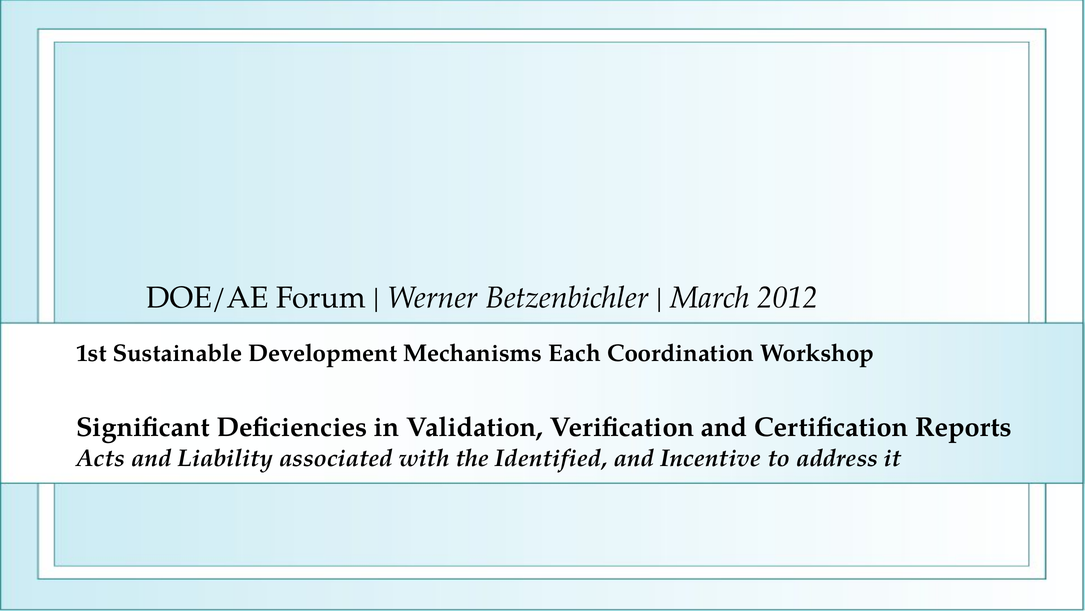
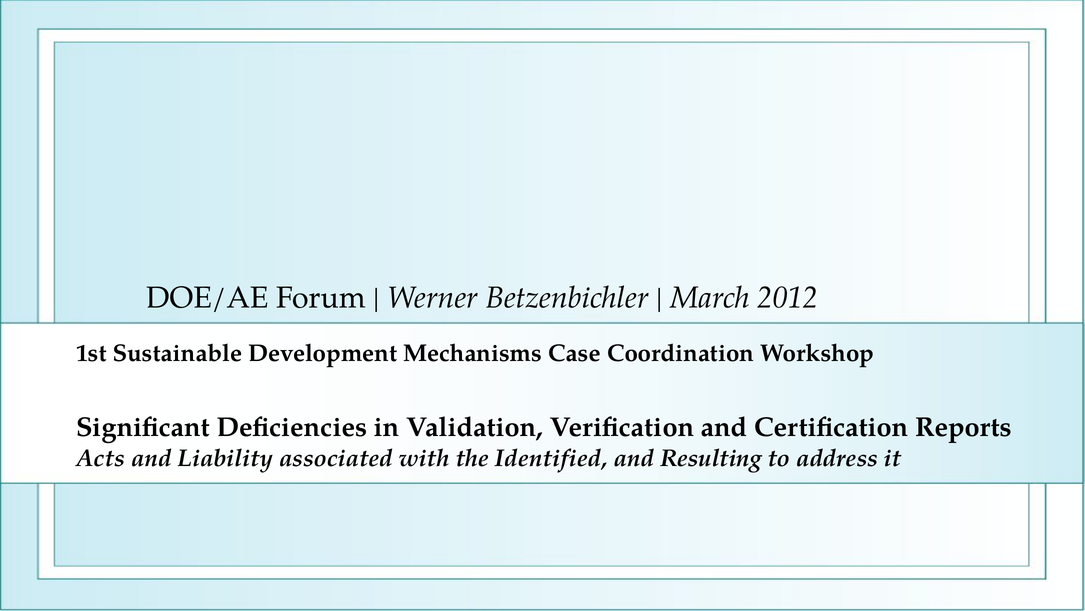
Each: Each -> Case
Incentive: Incentive -> Resulting
